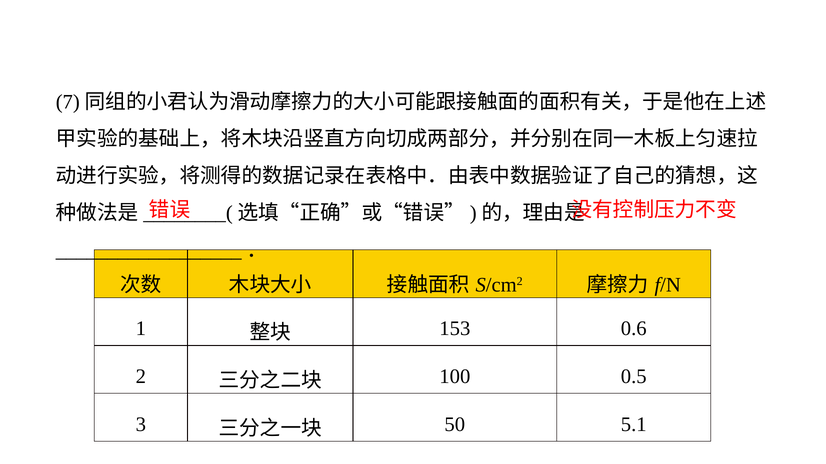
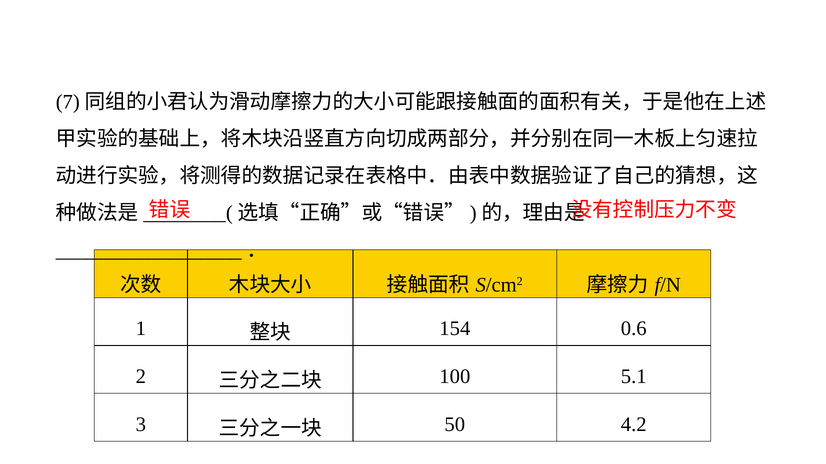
153: 153 -> 154
0.5: 0.5 -> 5.1
5.1: 5.1 -> 4.2
